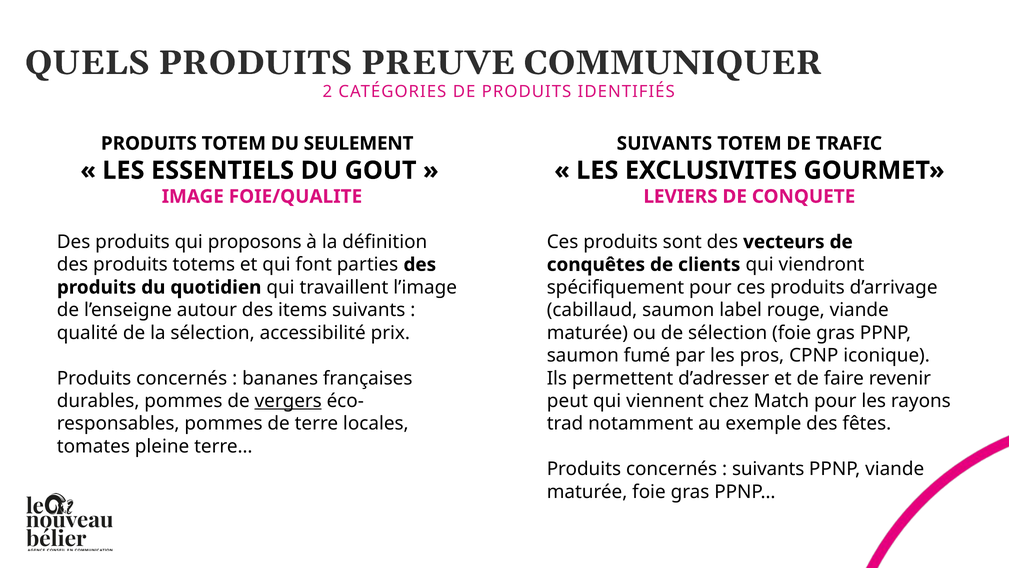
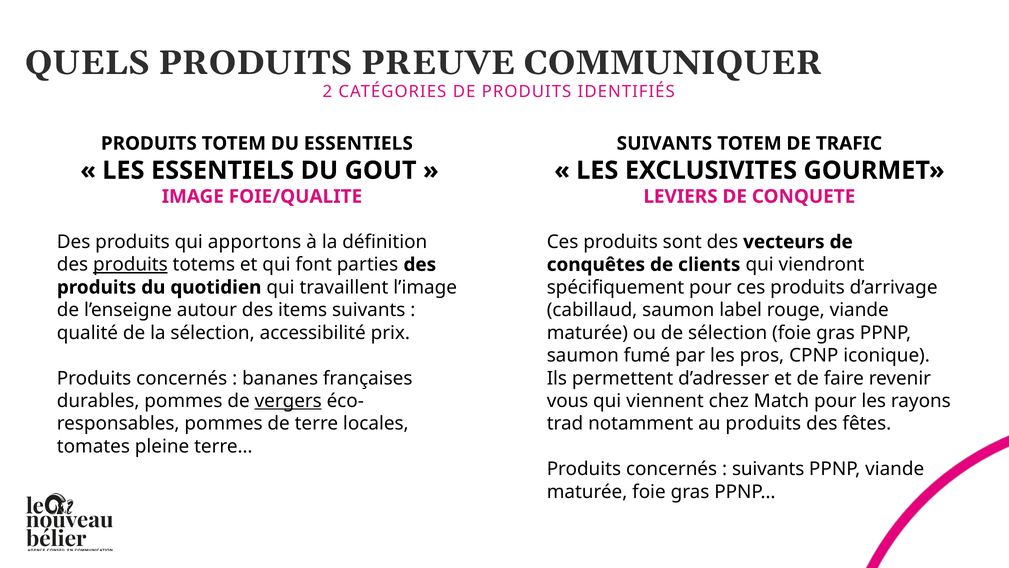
DU SEULEMENT: SEULEMENT -> ESSENTIELS
proposons: proposons -> apportons
produits at (130, 264) underline: none -> present
peut: peut -> vous
au exemple: exemple -> produits
